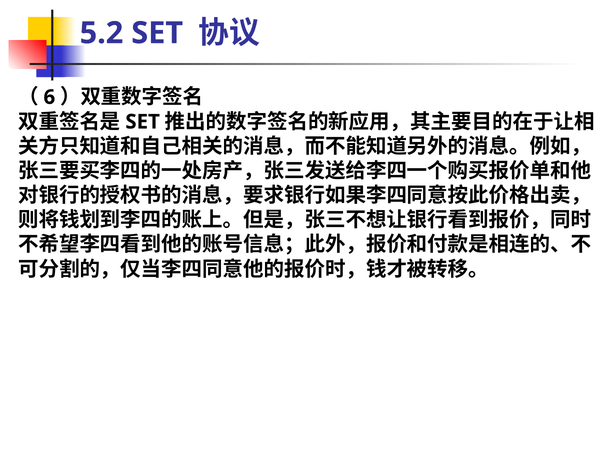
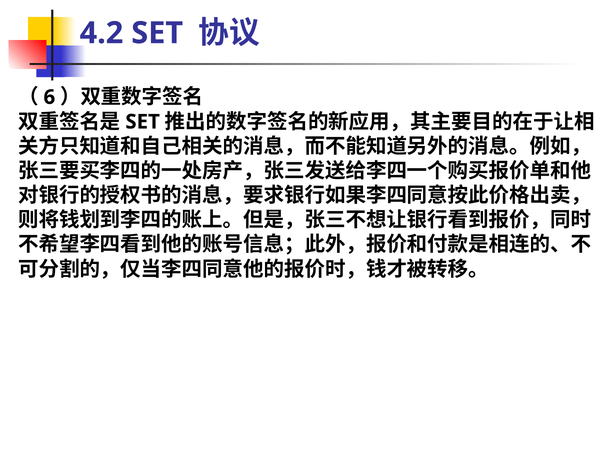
5.2: 5.2 -> 4.2
